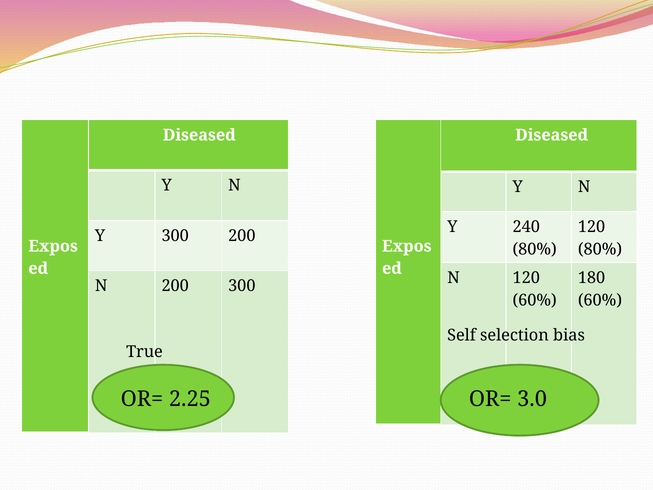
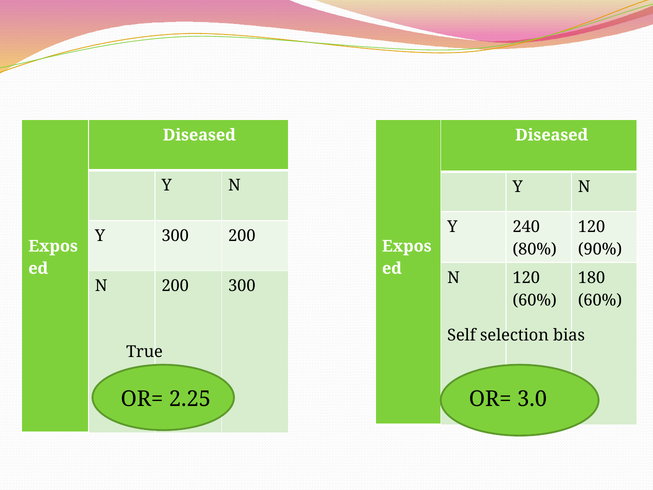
80% at (600, 249): 80% -> 90%
